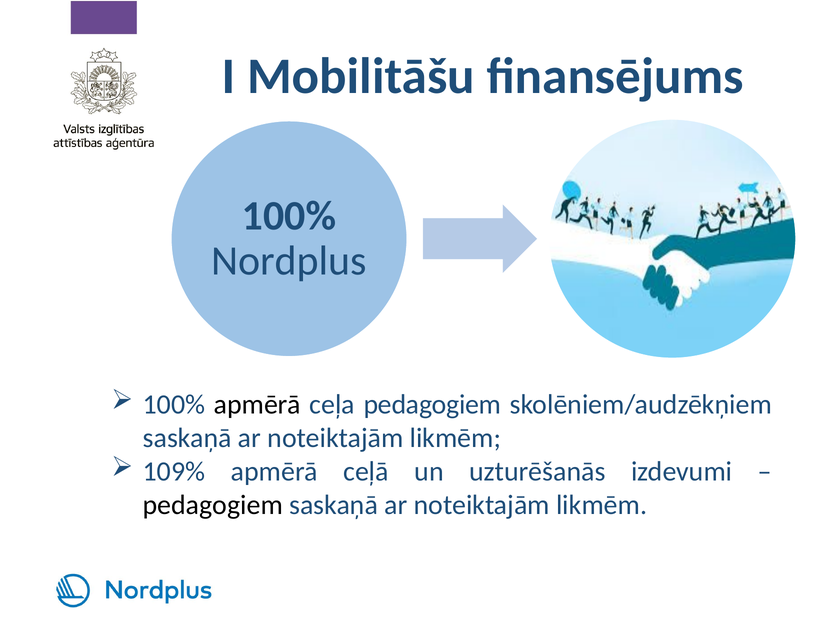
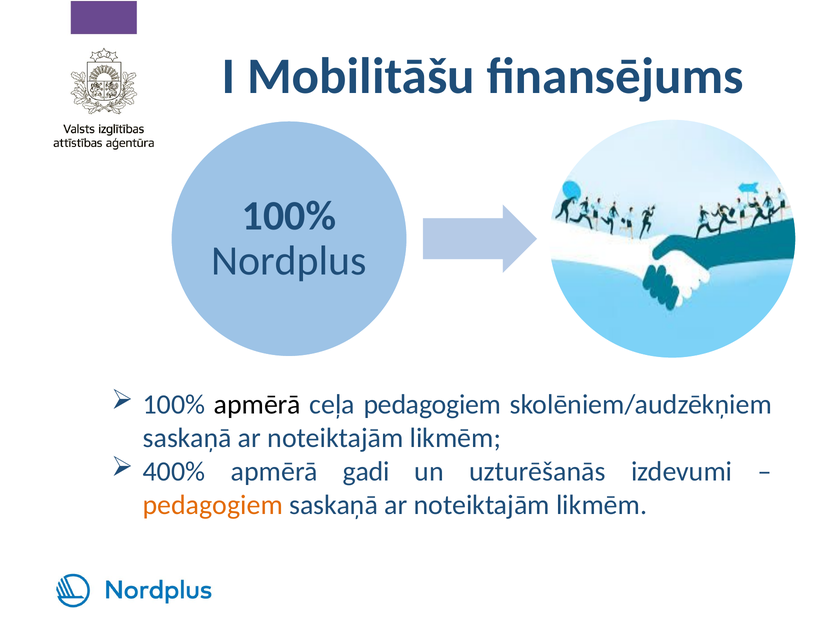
109%: 109% -> 400%
ceļā: ceļā -> gadi
pedagogiem at (213, 505) colour: black -> orange
